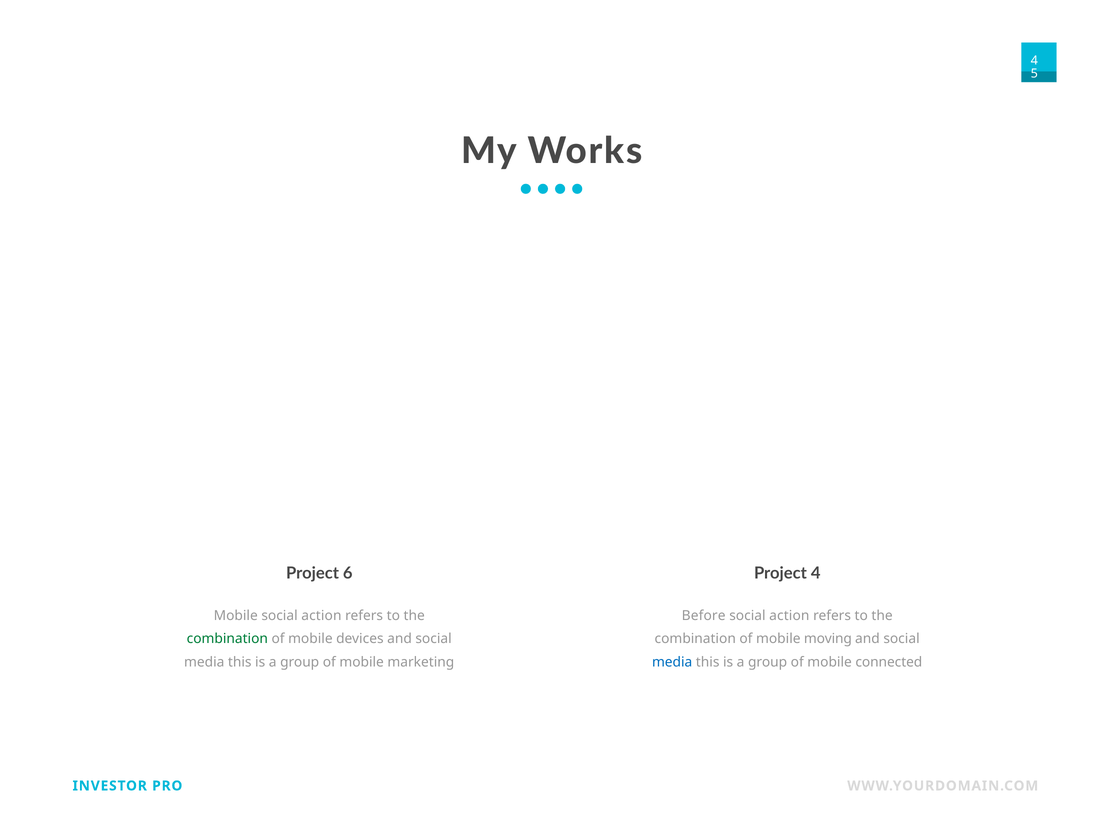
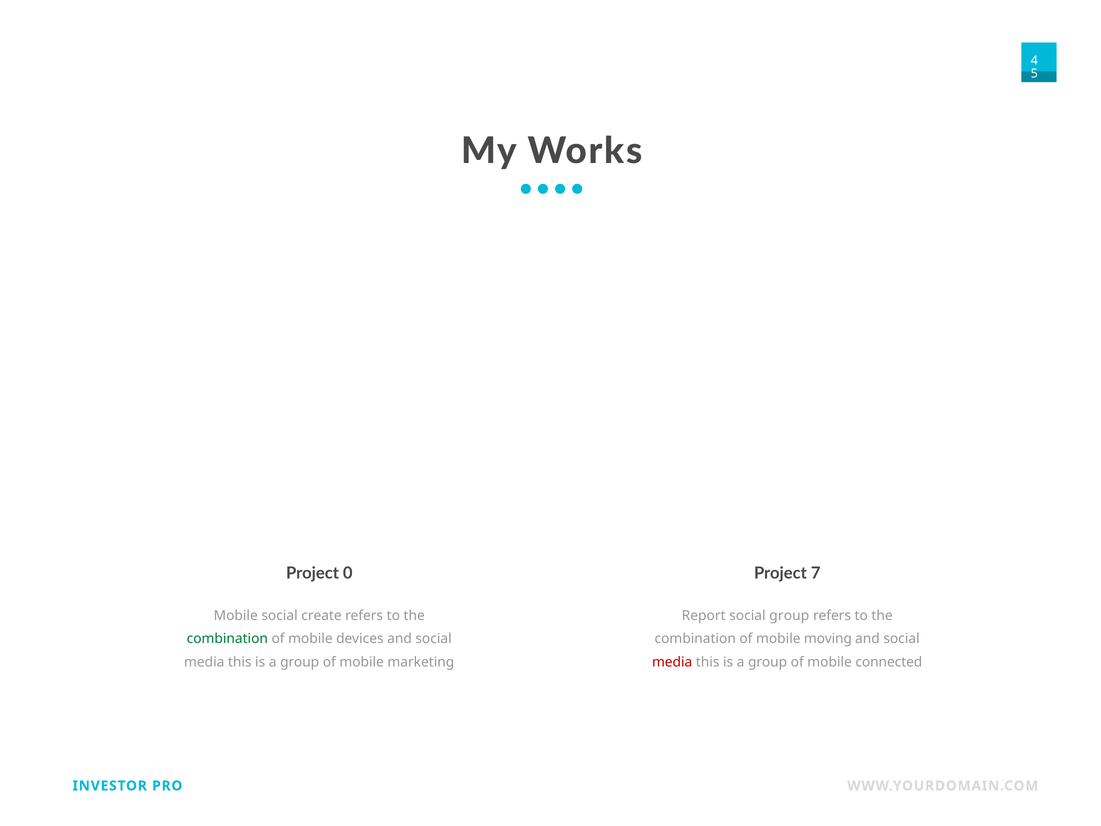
6: 6 -> 0
Project 4: 4 -> 7
Mobile social action: action -> create
Before: Before -> Report
action at (789, 616): action -> group
media at (672, 662) colour: blue -> red
